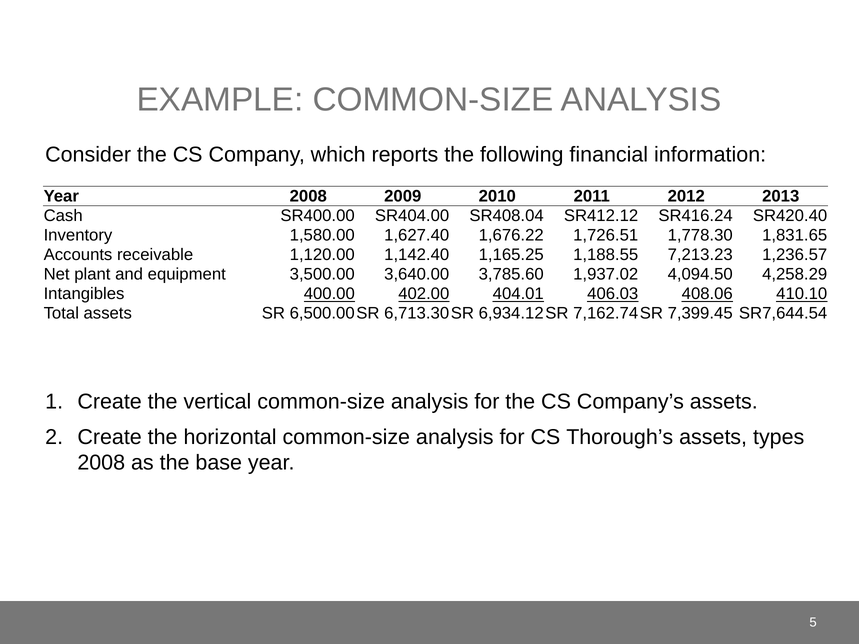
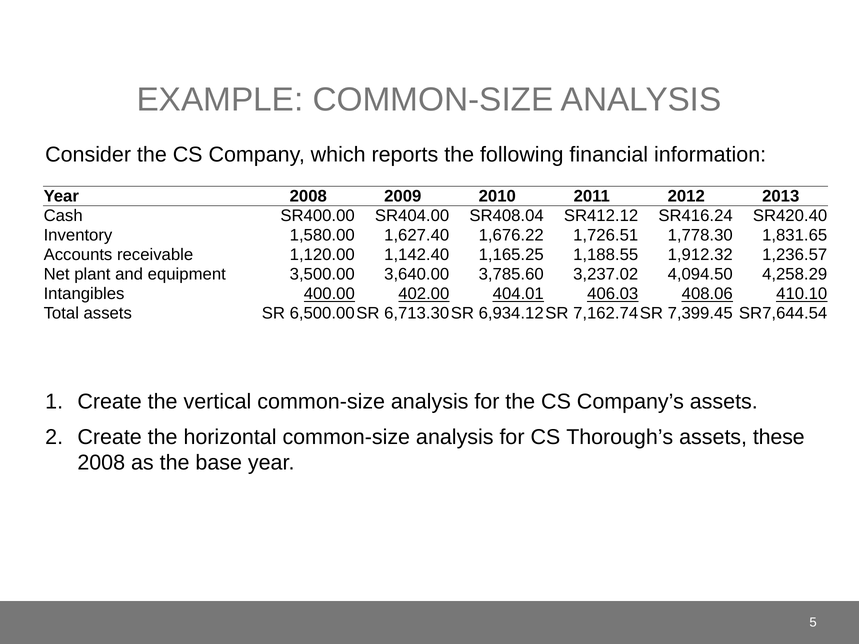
7,213.23: 7,213.23 -> 1,912.32
1,937.02: 1,937.02 -> 3,237.02
types: types -> these
